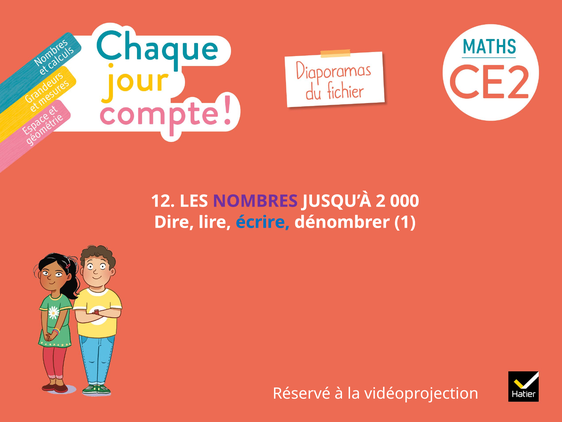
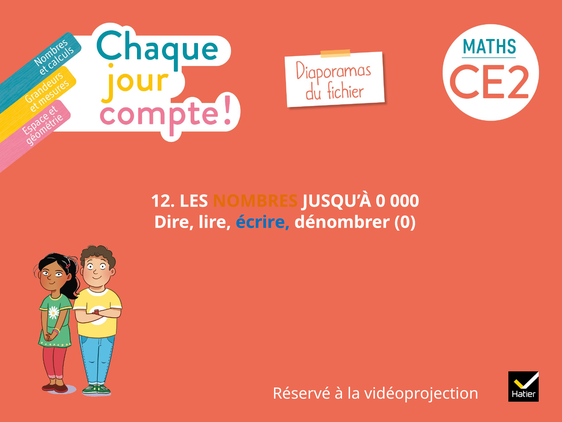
NOMBRES colour: purple -> orange
JUSQU’À 2: 2 -> 0
dénombrer 1: 1 -> 0
